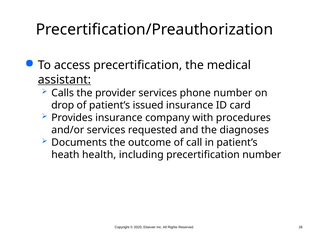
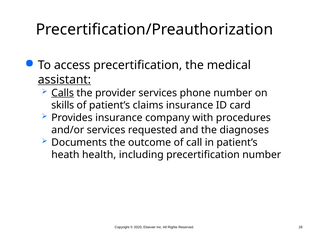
Calls underline: none -> present
drop: drop -> skills
issued: issued -> claims
